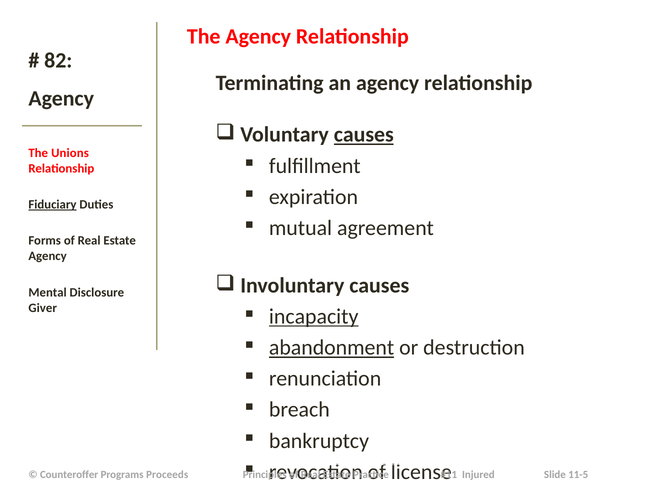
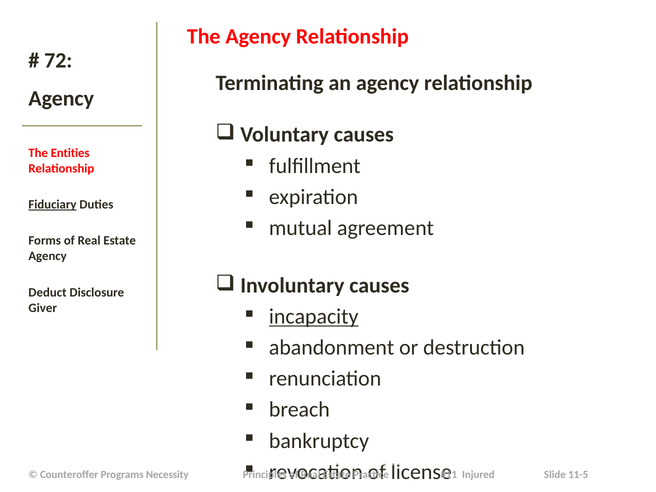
82: 82 -> 72
causes at (364, 135) underline: present -> none
Unions: Unions -> Entities
Mental: Mental -> Deduct
abandonment underline: present -> none
Proceeds: Proceeds -> Necessity
